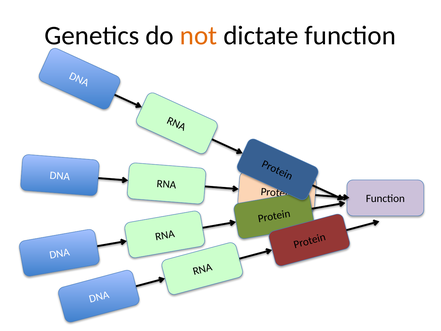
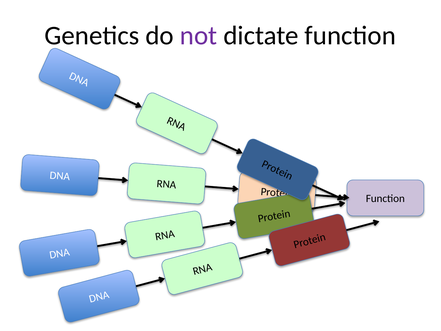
not colour: orange -> purple
